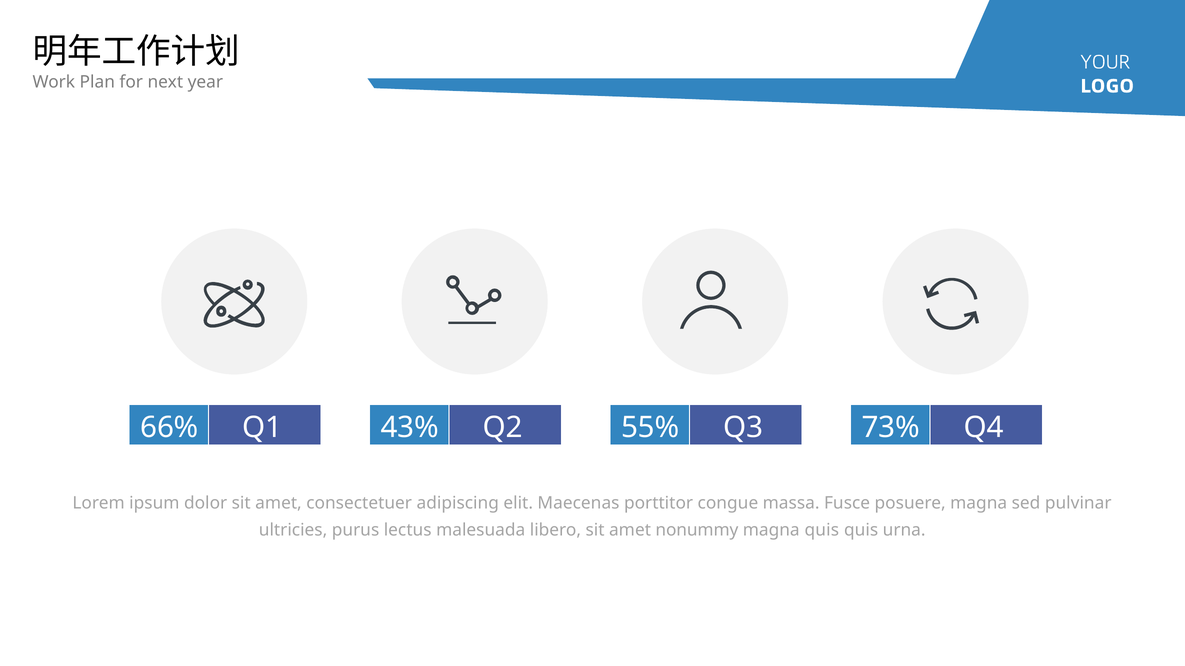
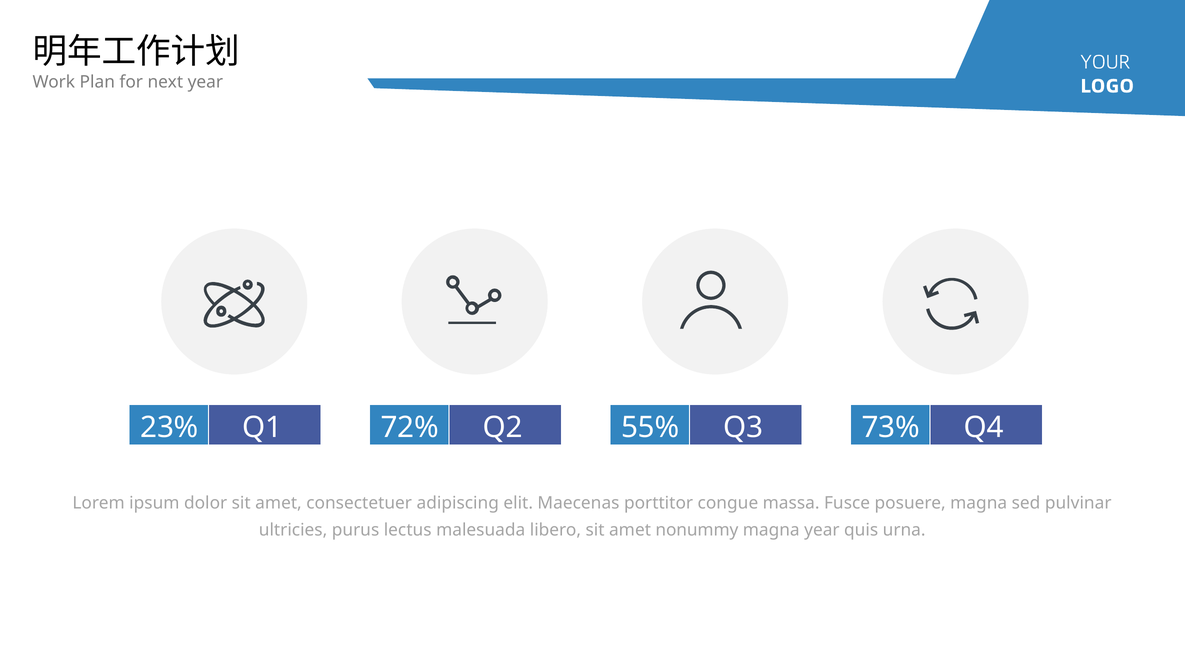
66%: 66% -> 23%
43%: 43% -> 72%
magna quis: quis -> year
